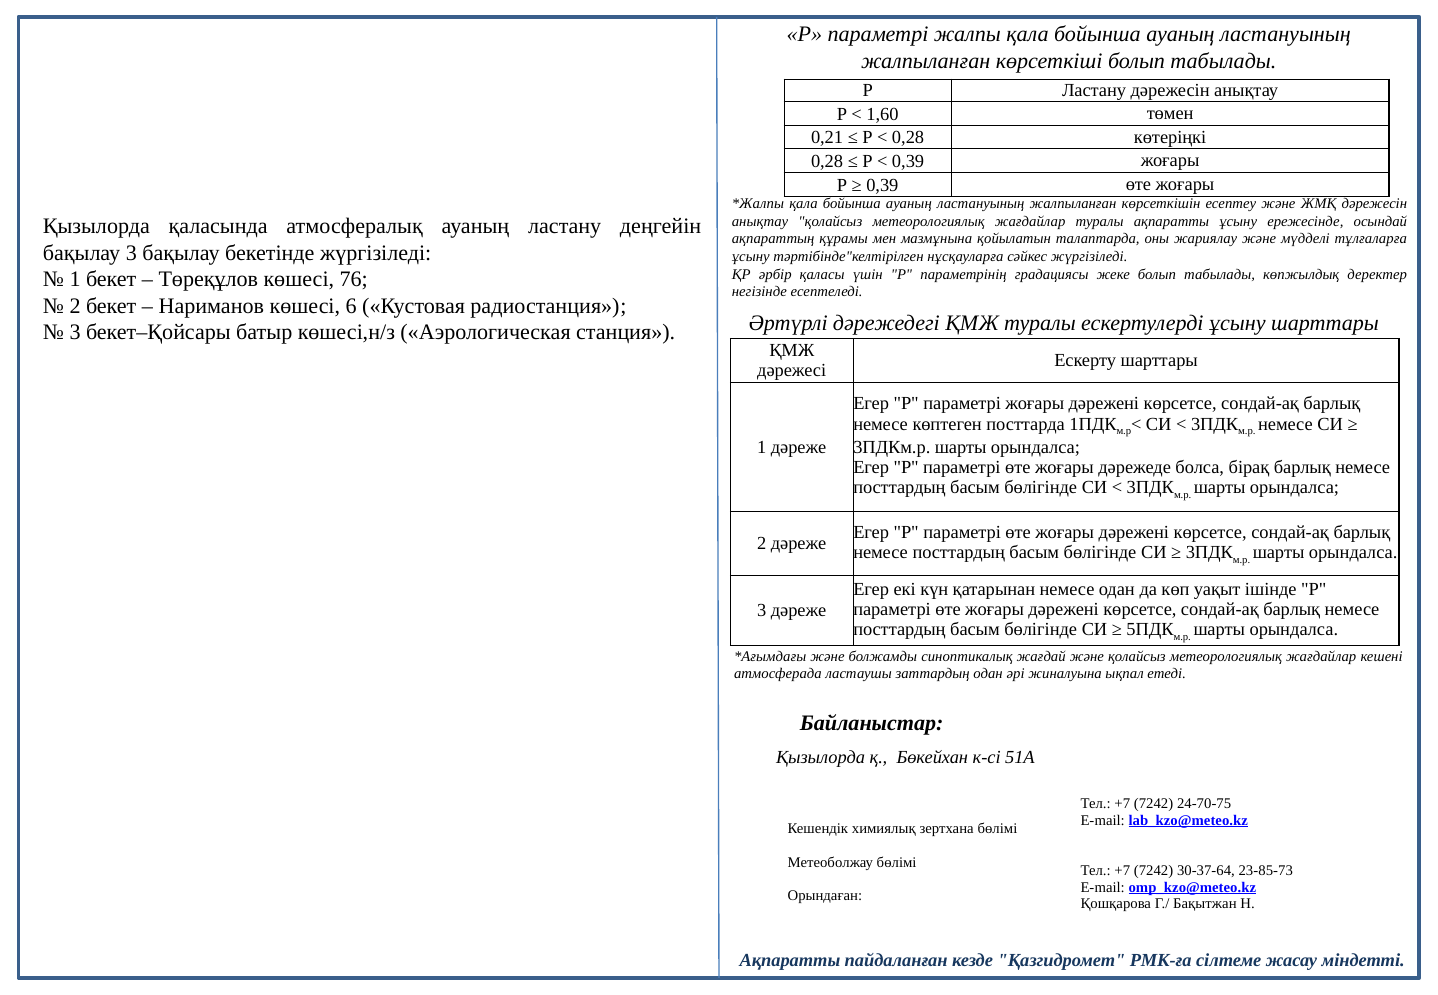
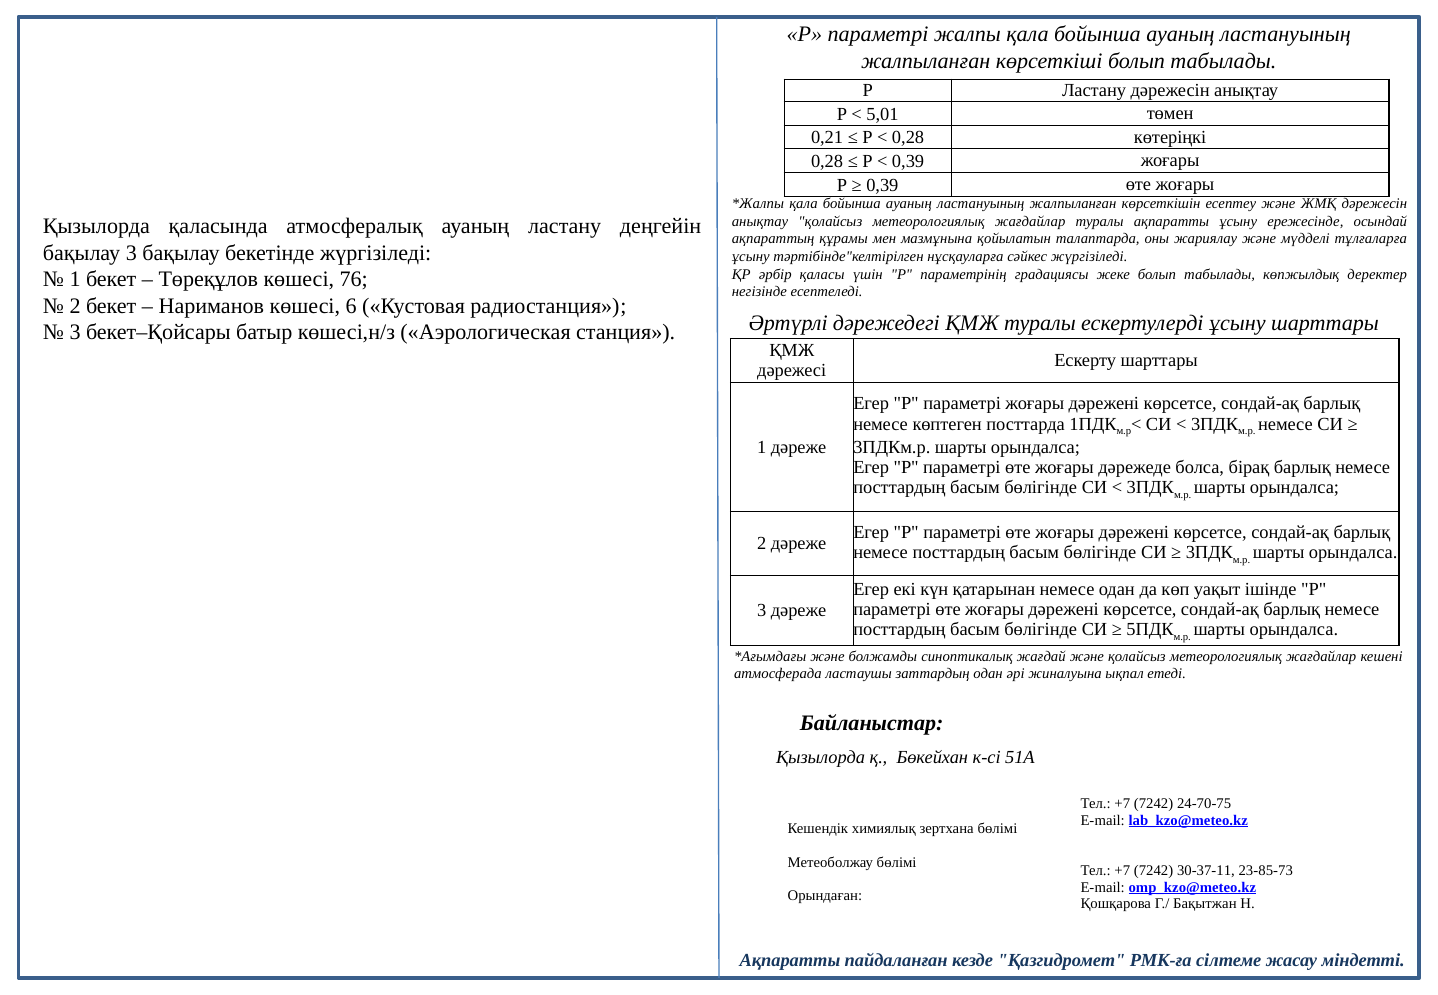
1,60: 1,60 -> 5,01
30-37-64: 30-37-64 -> 30-37-11
